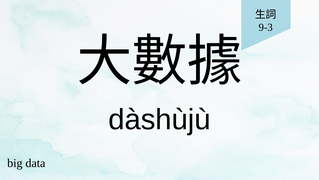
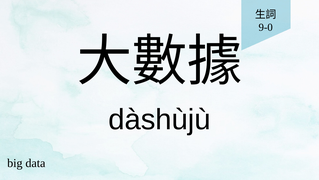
9-3: 9-3 -> 9-0
